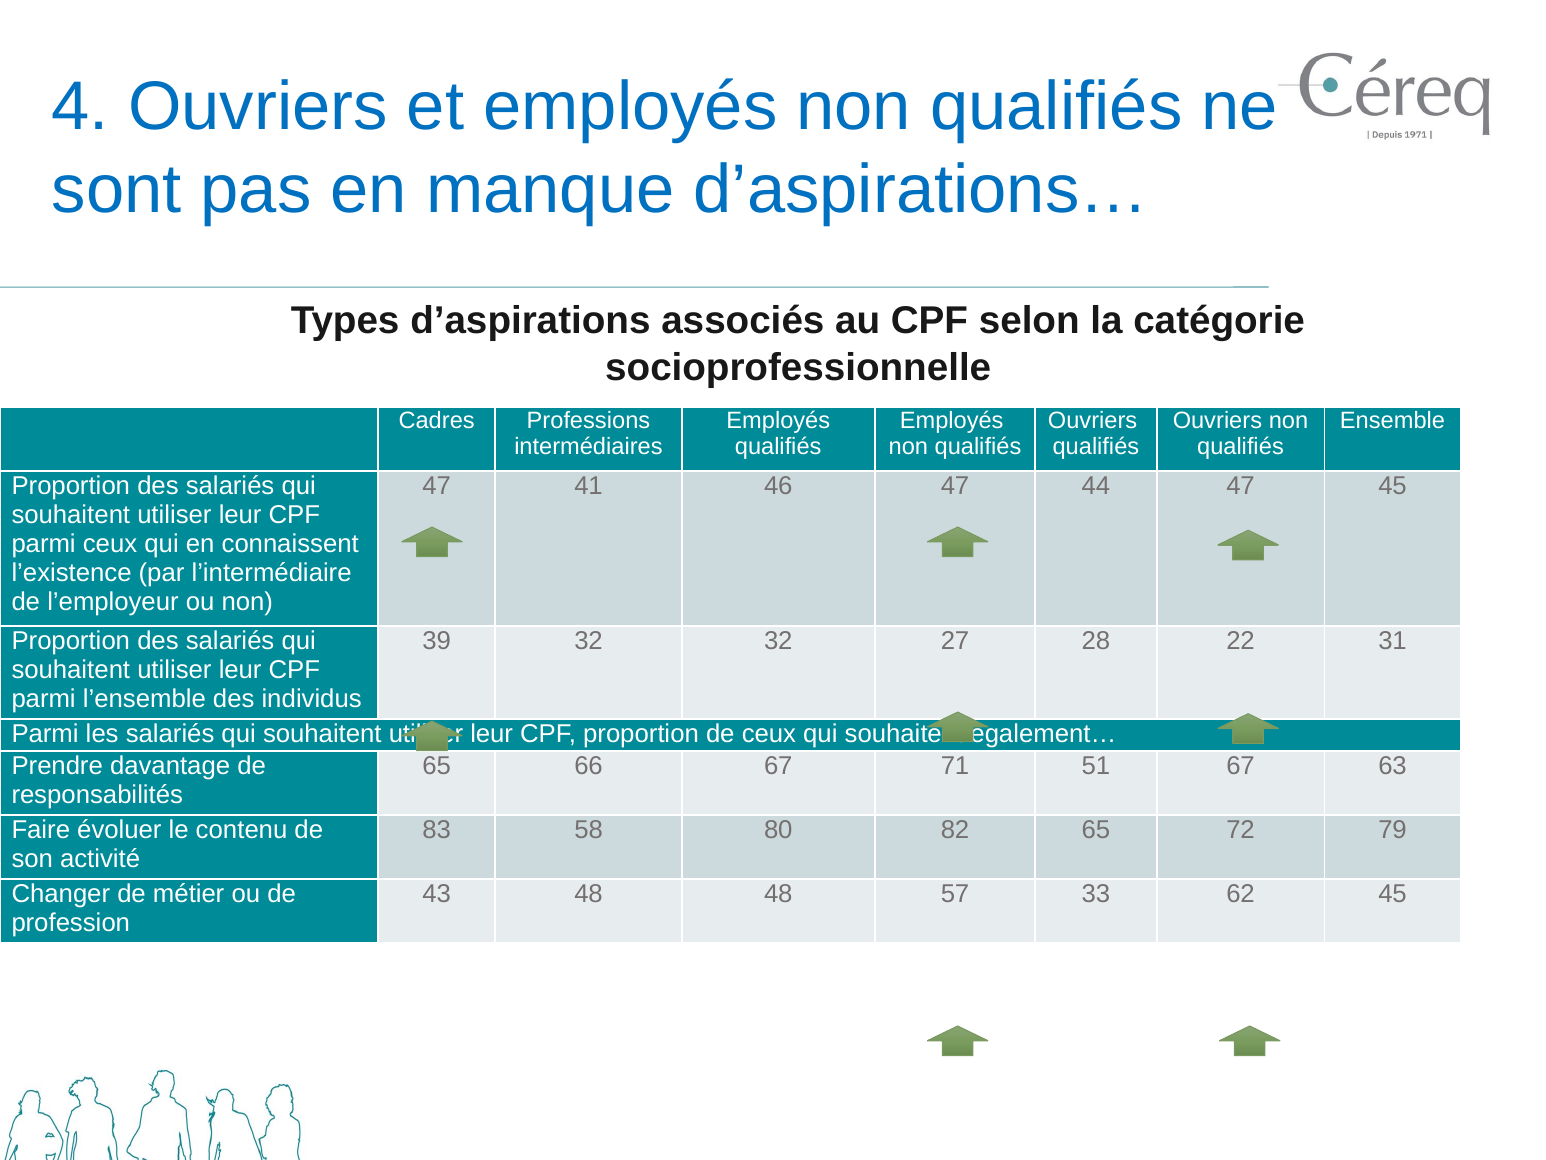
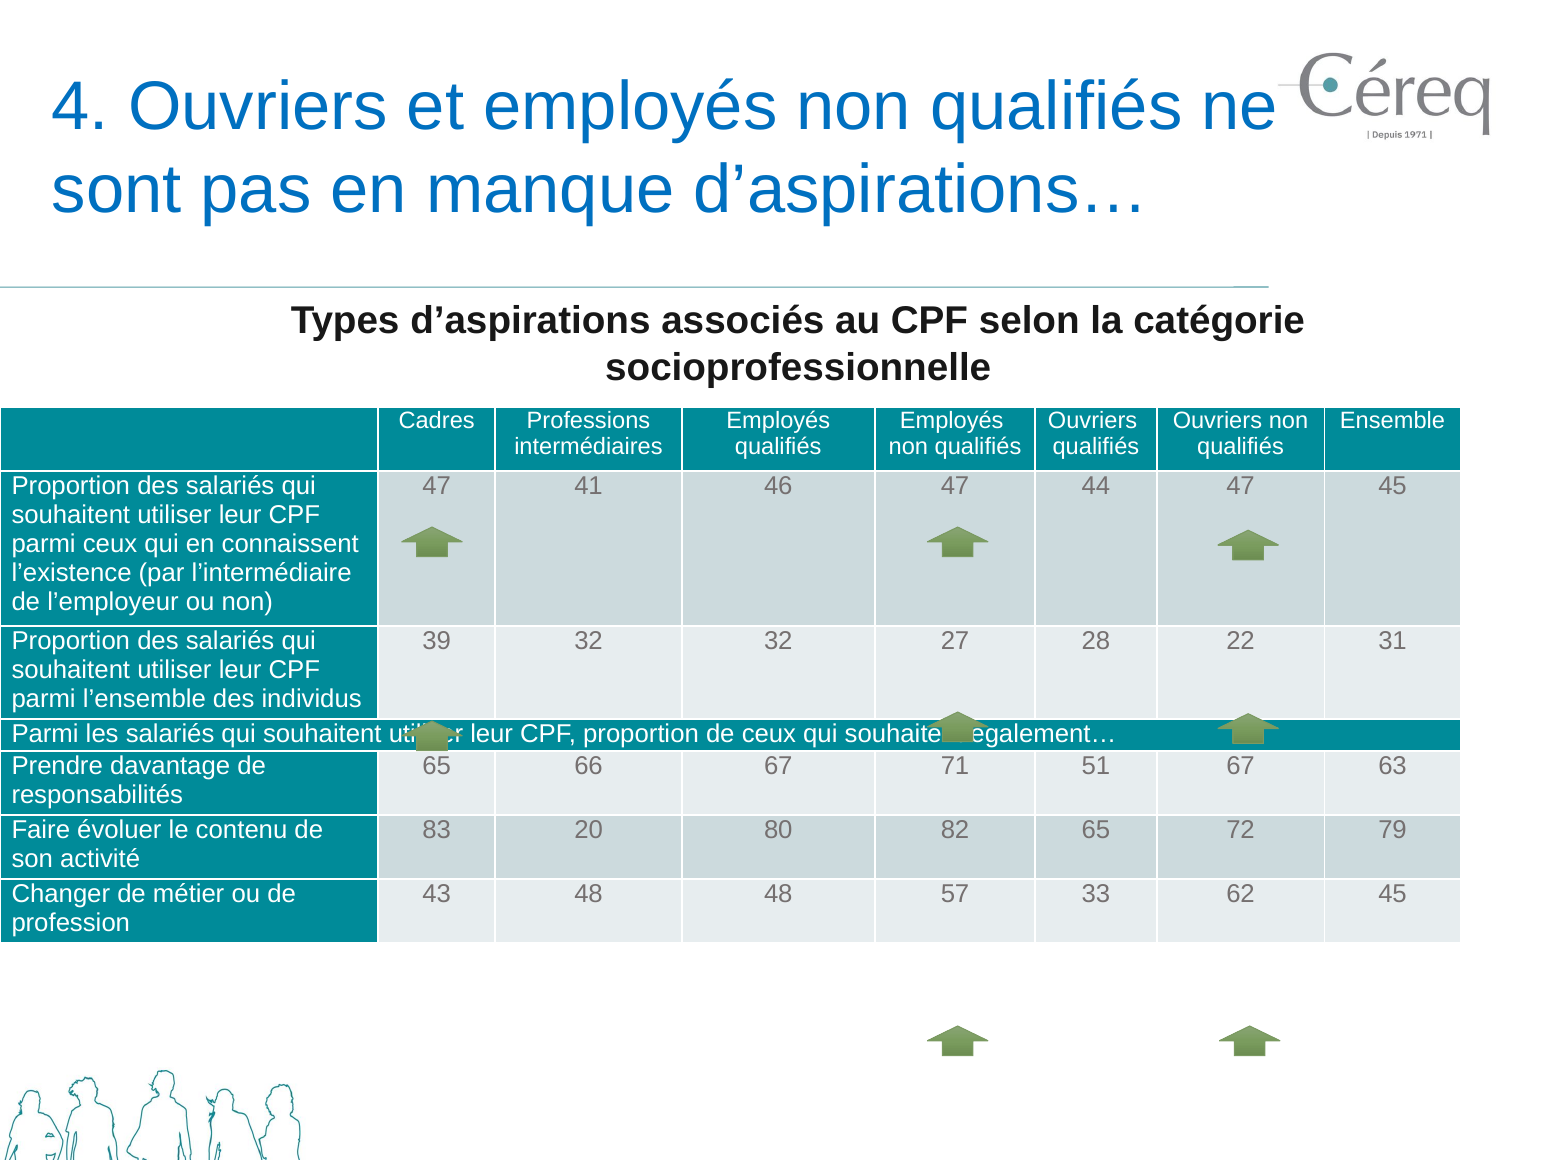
58: 58 -> 20
